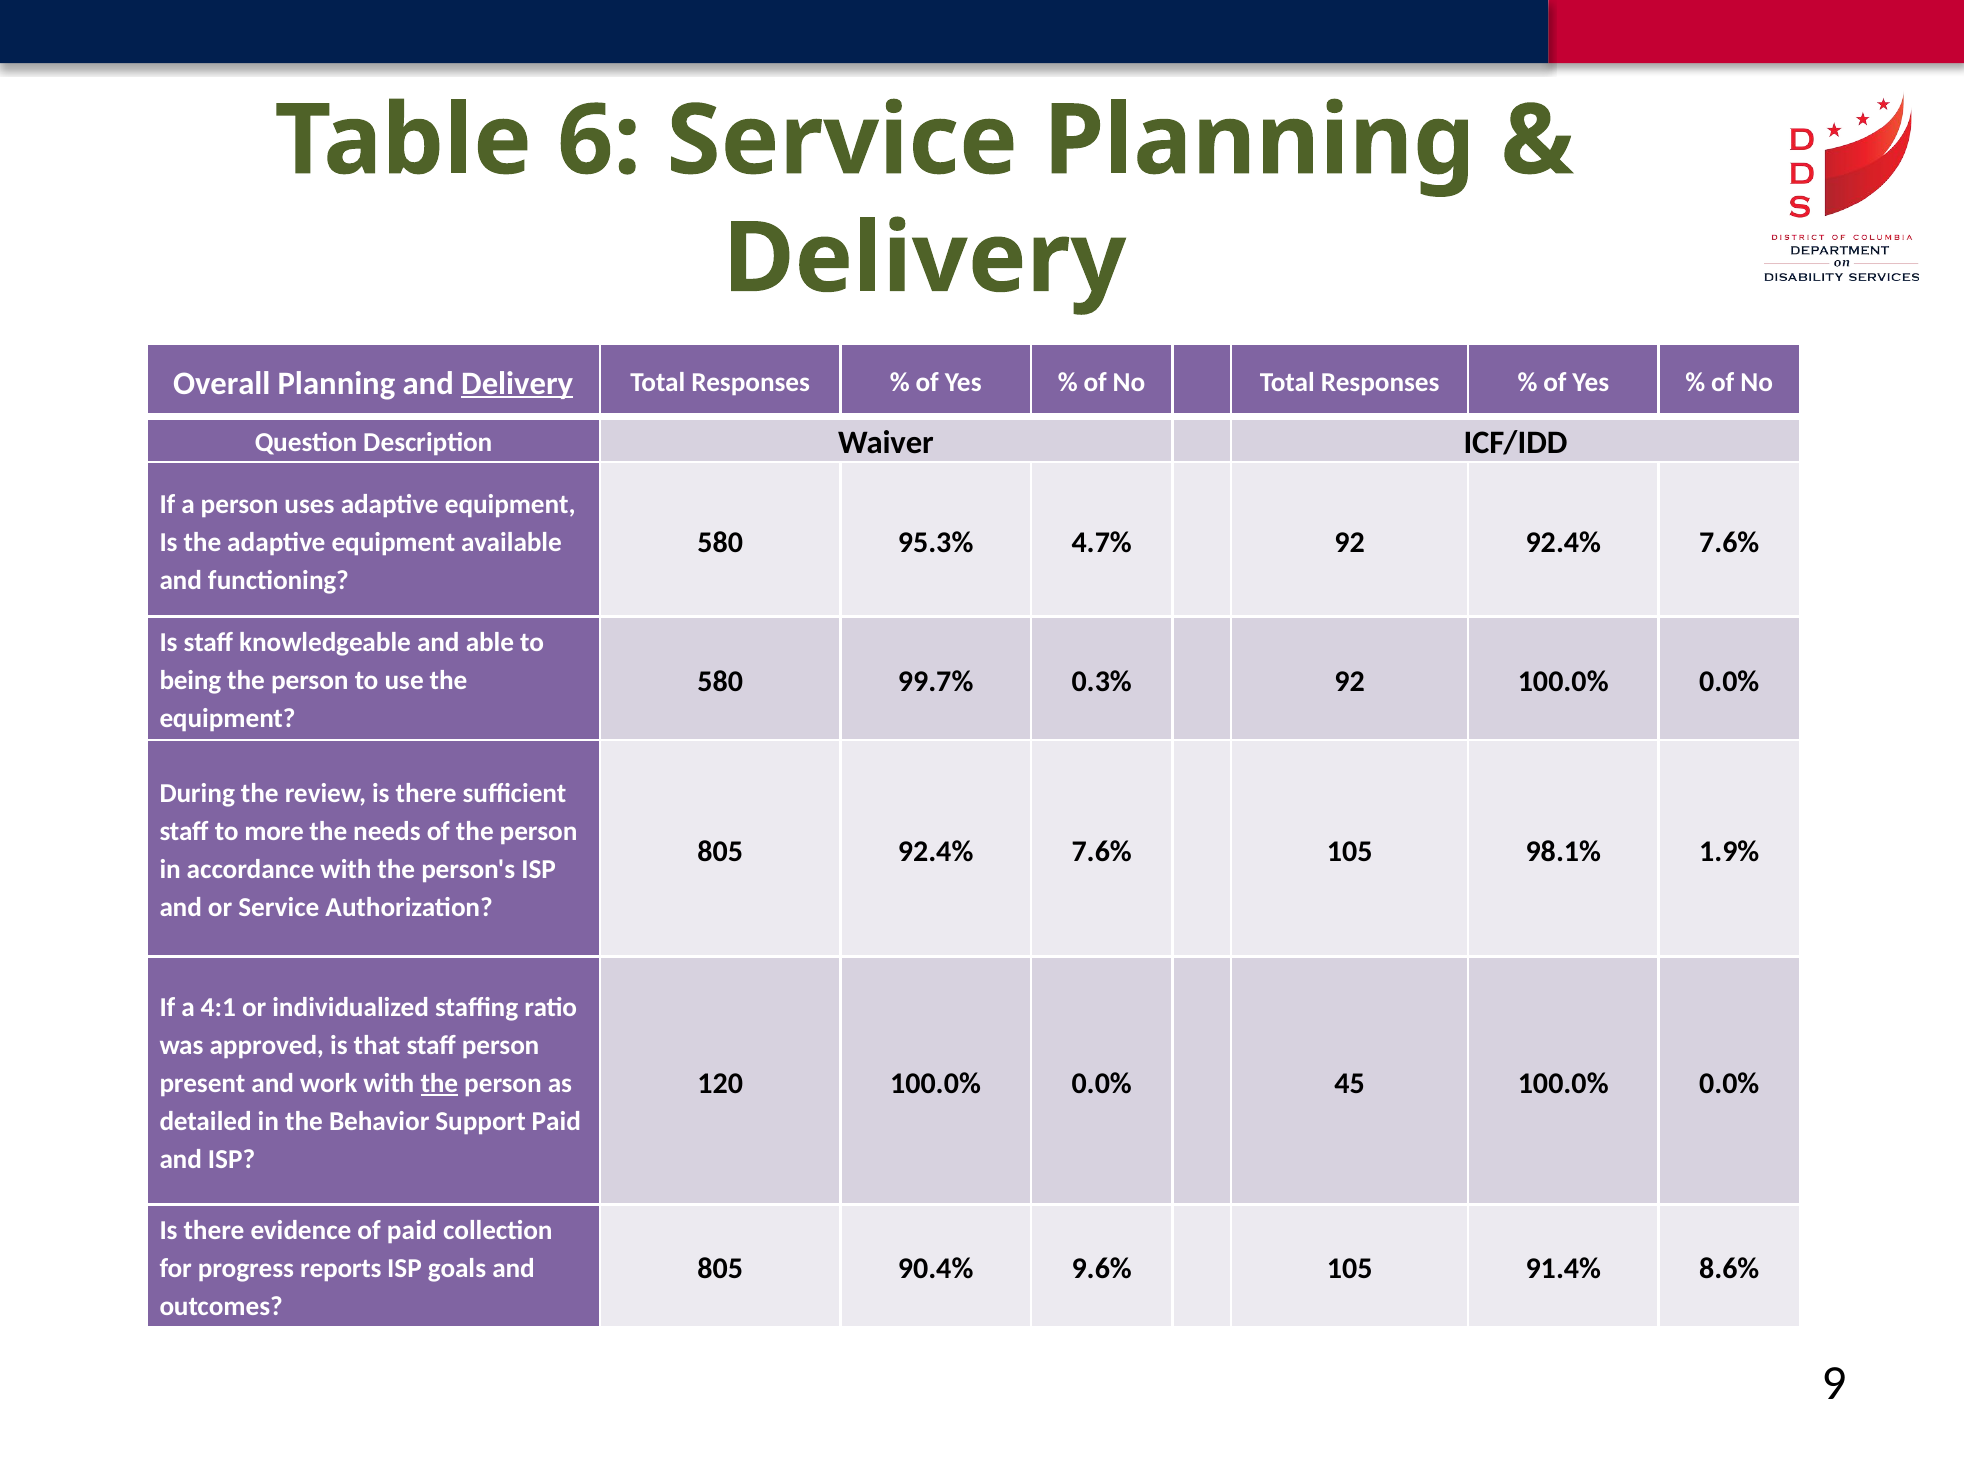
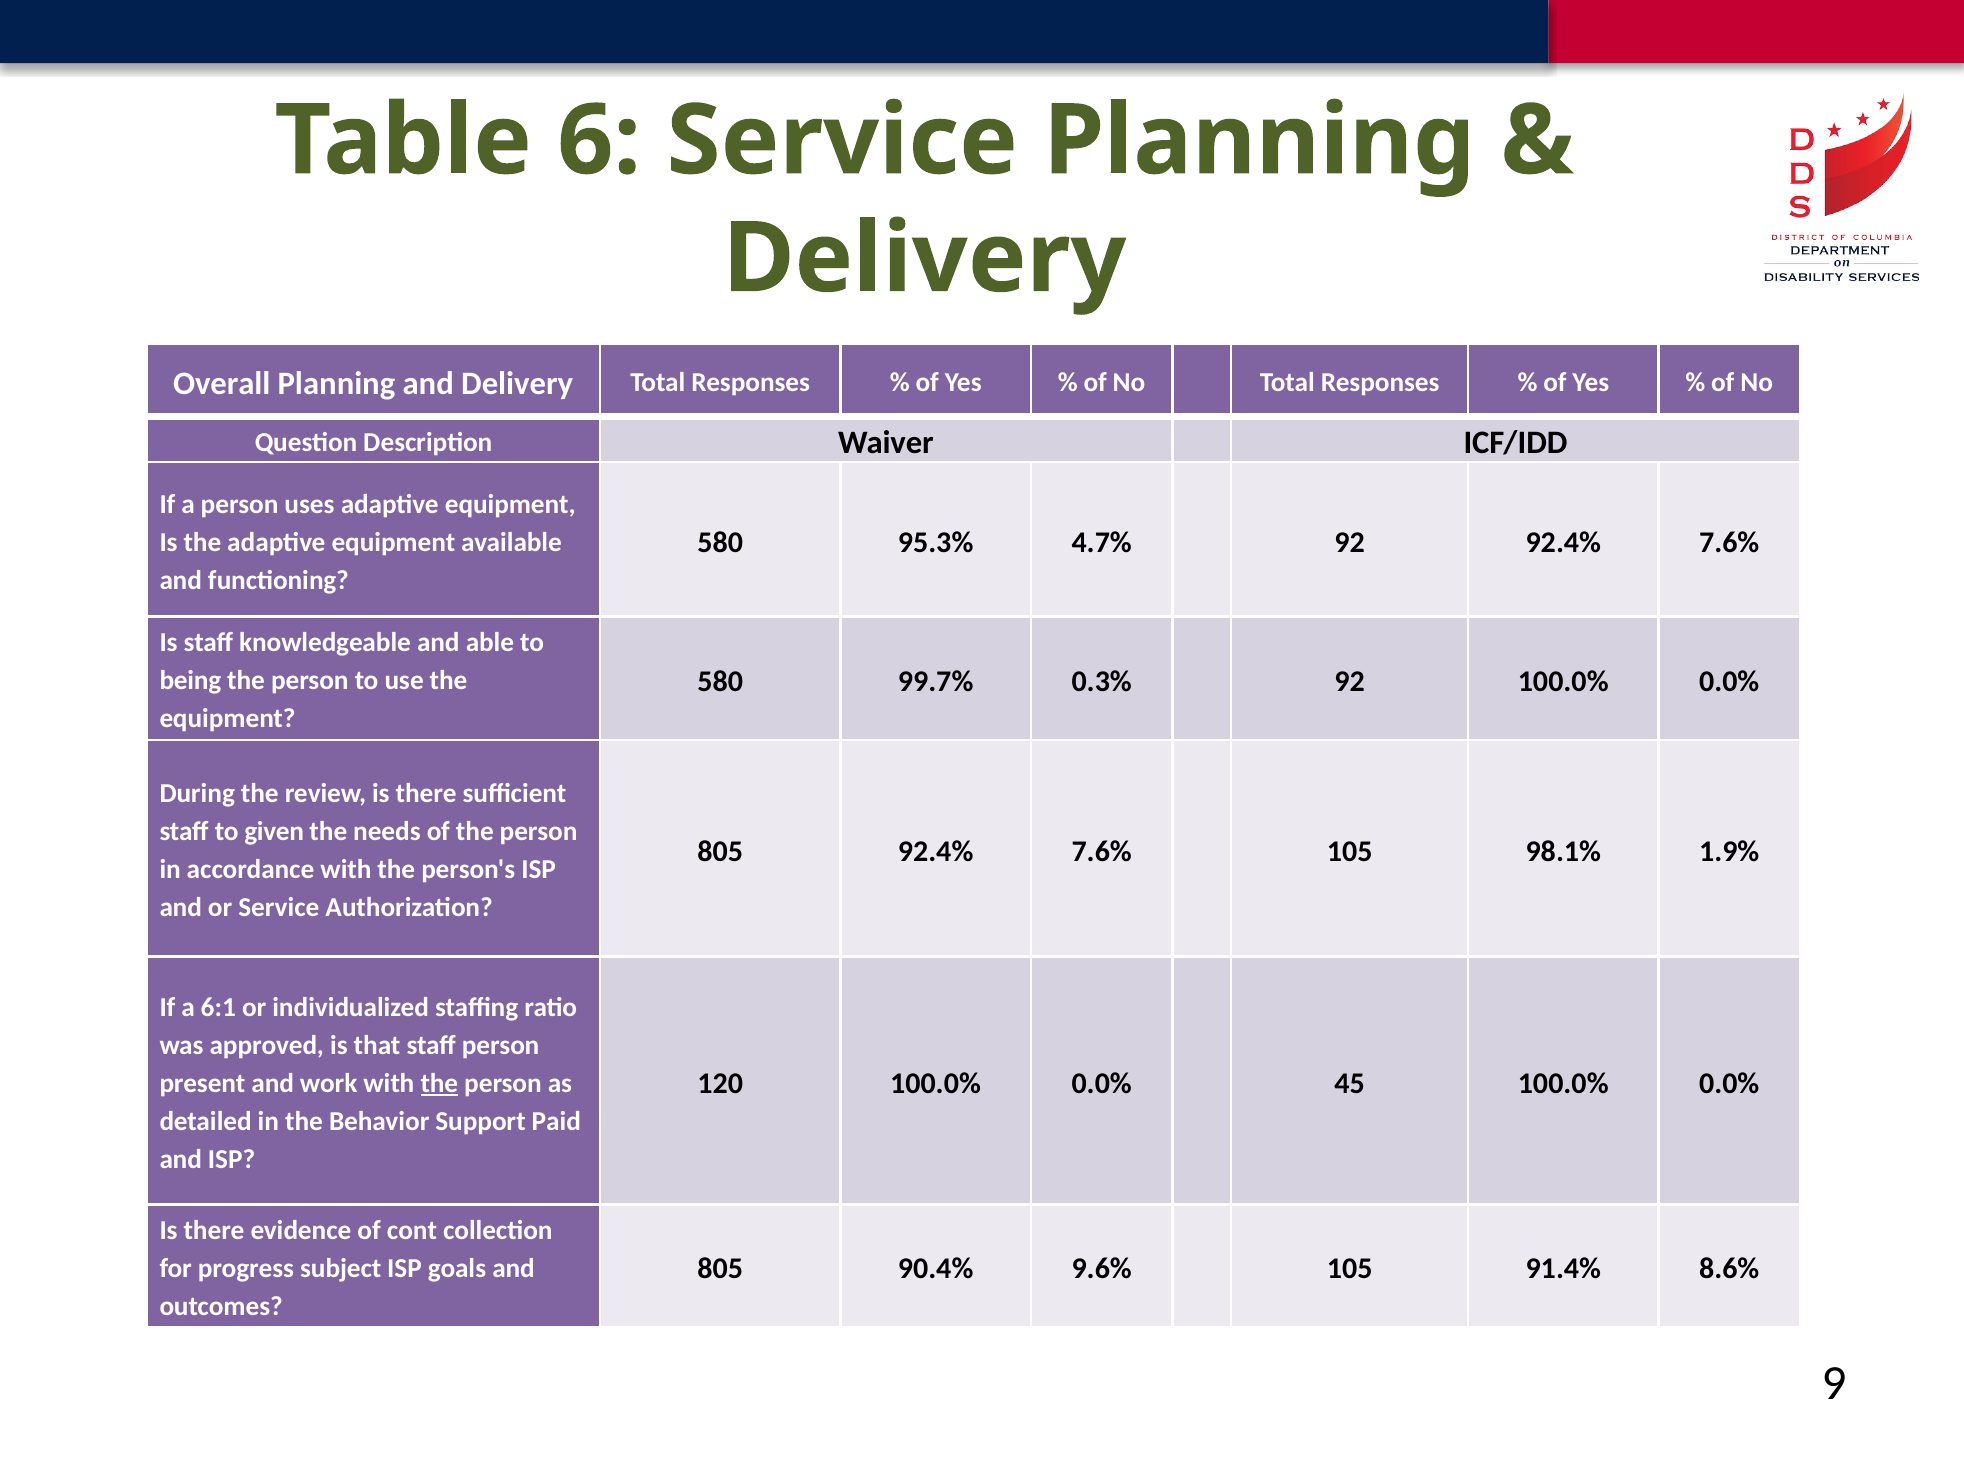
Delivery at (517, 383) underline: present -> none
more: more -> given
4:1: 4:1 -> 6:1
of paid: paid -> cont
reports: reports -> subject
